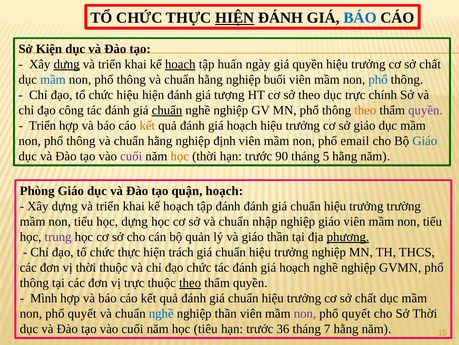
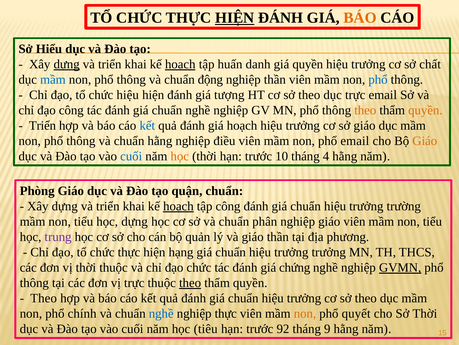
BÁO at (360, 18) colour: blue -> orange
Kiện: Kiện -> Hiểu
ngày: ngày -> danh
hằng at (210, 80): hằng -> động
nghiệp buổi: buổi -> thần
trực chính: chính -> email
chuẩn at (167, 110) underline: present -> none
quyền at (425, 110) colour: purple -> orange
kết at (147, 125) colour: orange -> blue
định: định -> điều
Giáo at (425, 141) colour: blue -> orange
cuối at (131, 156) colour: purple -> blue
90: 90 -> 10
5: 5 -> 4
quận hoạch: hoạch -> chuẩn
hoạch at (178, 206) underline: none -> present
tập đánh: đánh -> công
nhập: nhập -> phân
phương underline: present -> none
trách: trách -> hạng
trưởng nghiệp: nghiệp -> trưởng
tác đánh giá hoạch: hoạch -> chứng
GVMN underline: none -> present
Mình at (44, 298): Mình -> Theo
chất at (366, 298): chất -> theo
quyết at (82, 313): quyết -> chính
nghiệp thần: thần -> thực
non at (305, 313) colour: purple -> orange
36: 36 -> 92
7: 7 -> 9
